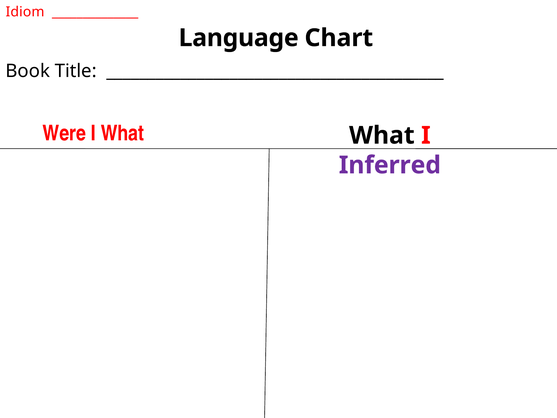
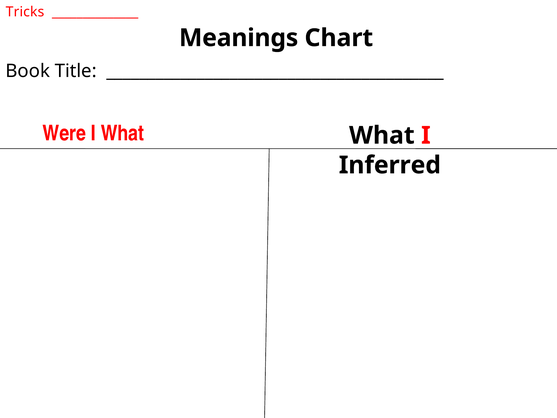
Idiom: Idiom -> Tricks
Language: Language -> Meanings
Inferred colour: purple -> black
